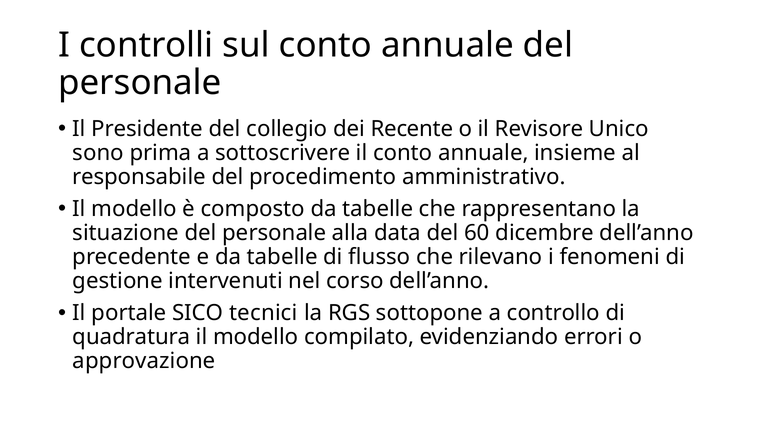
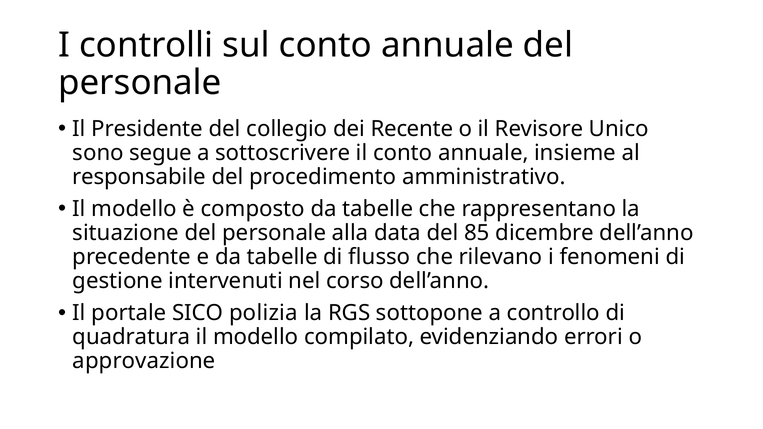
prima: prima -> segue
60: 60 -> 85
tecnici: tecnici -> polizia
